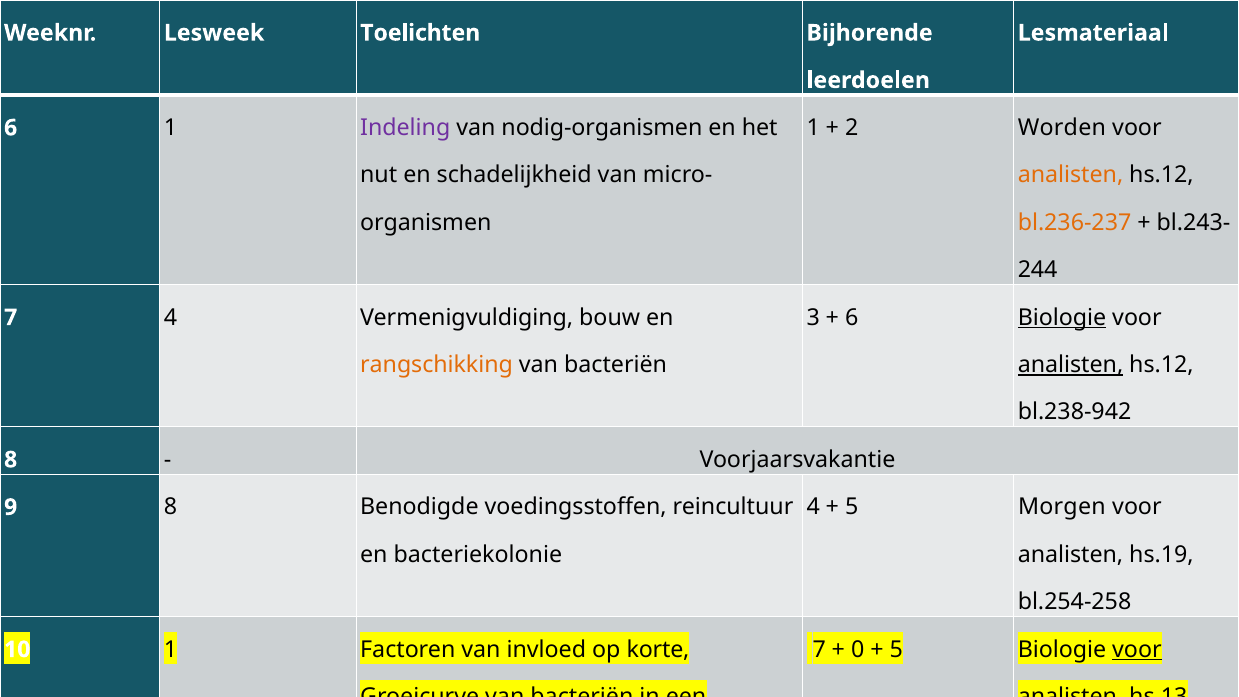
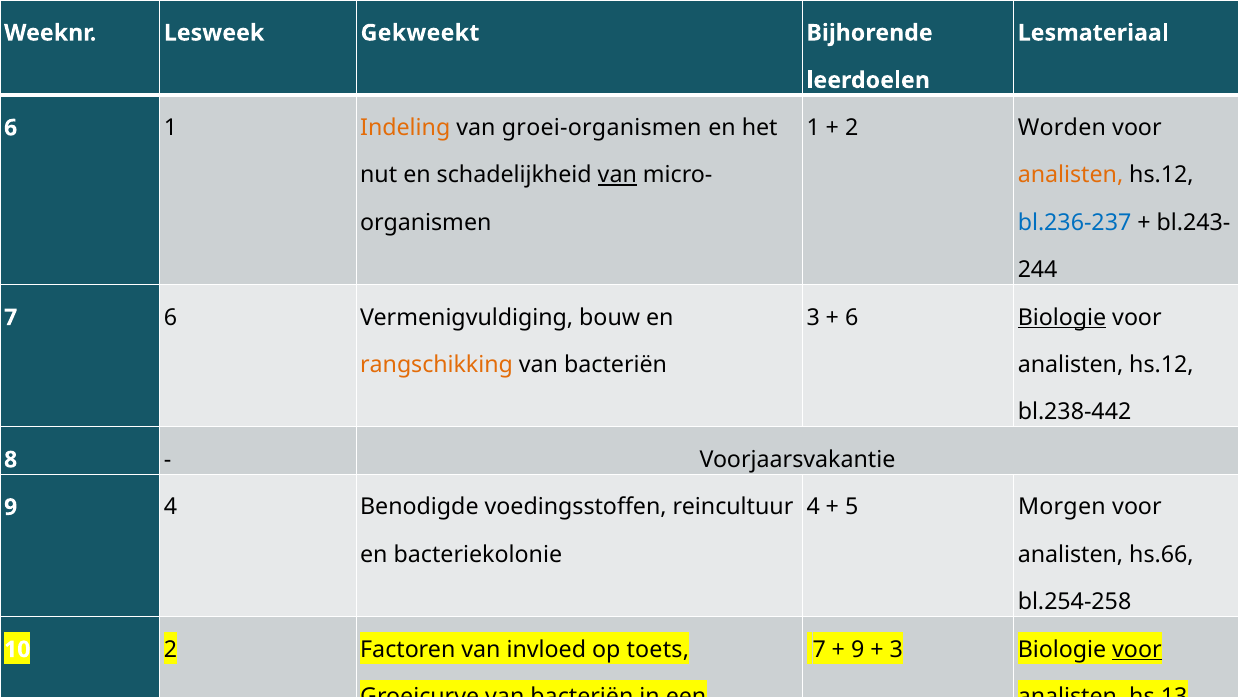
Toelichten: Toelichten -> Gekweekt
Indeling colour: purple -> orange
nodig-organismen: nodig-organismen -> groei-organismen
van at (617, 175) underline: none -> present
bl.236-237 colour: orange -> blue
7 4: 4 -> 6
analisten at (1071, 365) underline: present -> none
bl.238-942: bl.238-942 -> bl.238-442
9 8: 8 -> 4
hs.19: hs.19 -> hs.66
0 at (858, 649): 0 -> 9
5 at (896, 649): 5 -> 3
10 1: 1 -> 2
op korte: korte -> toets
